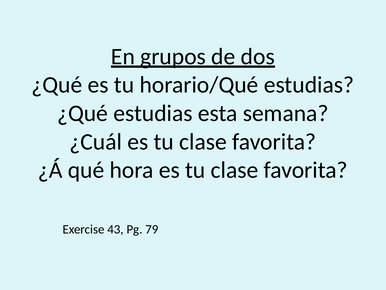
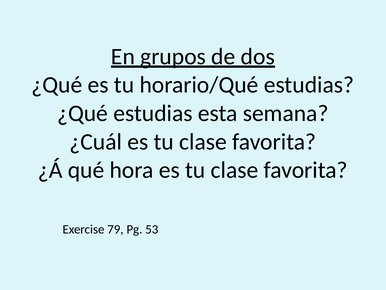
43: 43 -> 79
79: 79 -> 53
